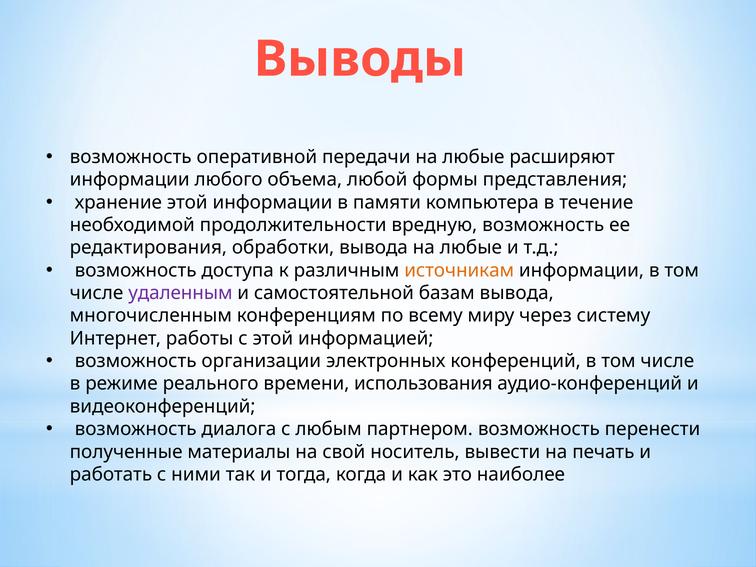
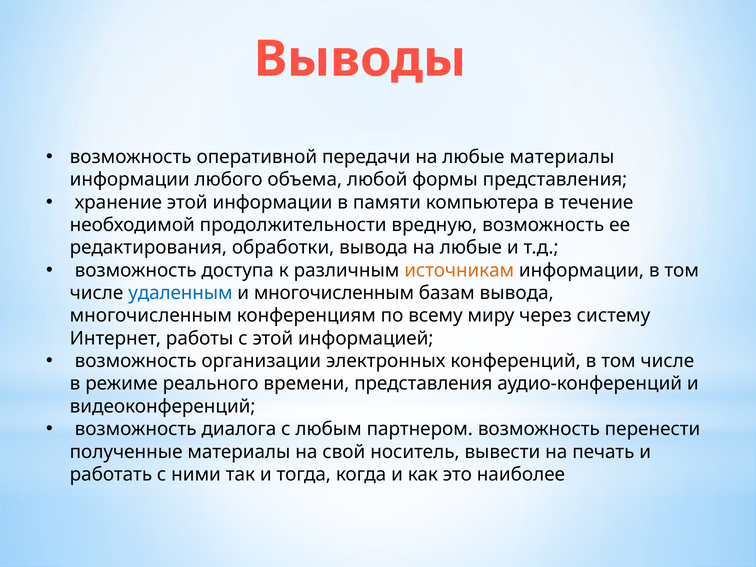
любые расширяют: расширяют -> материалы
удаленным colour: purple -> blue
и самостоятельной: самостоятельной -> многочисленным
времени использования: использования -> представления
